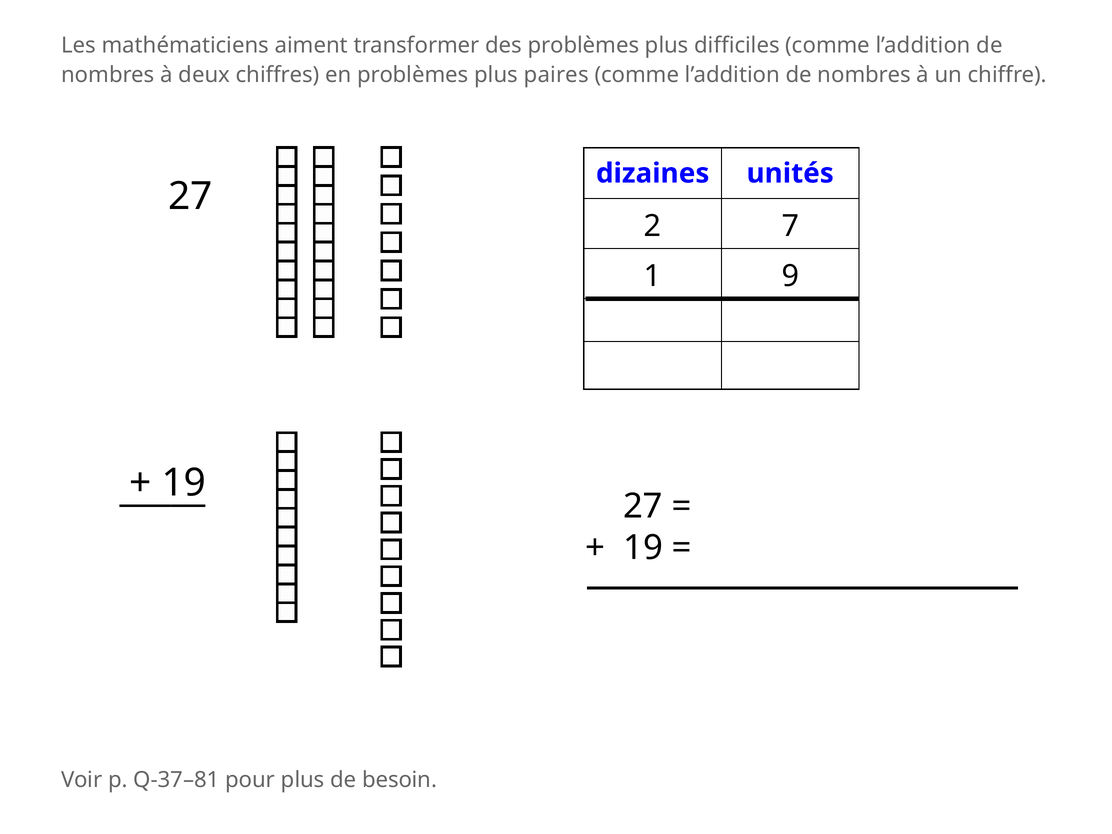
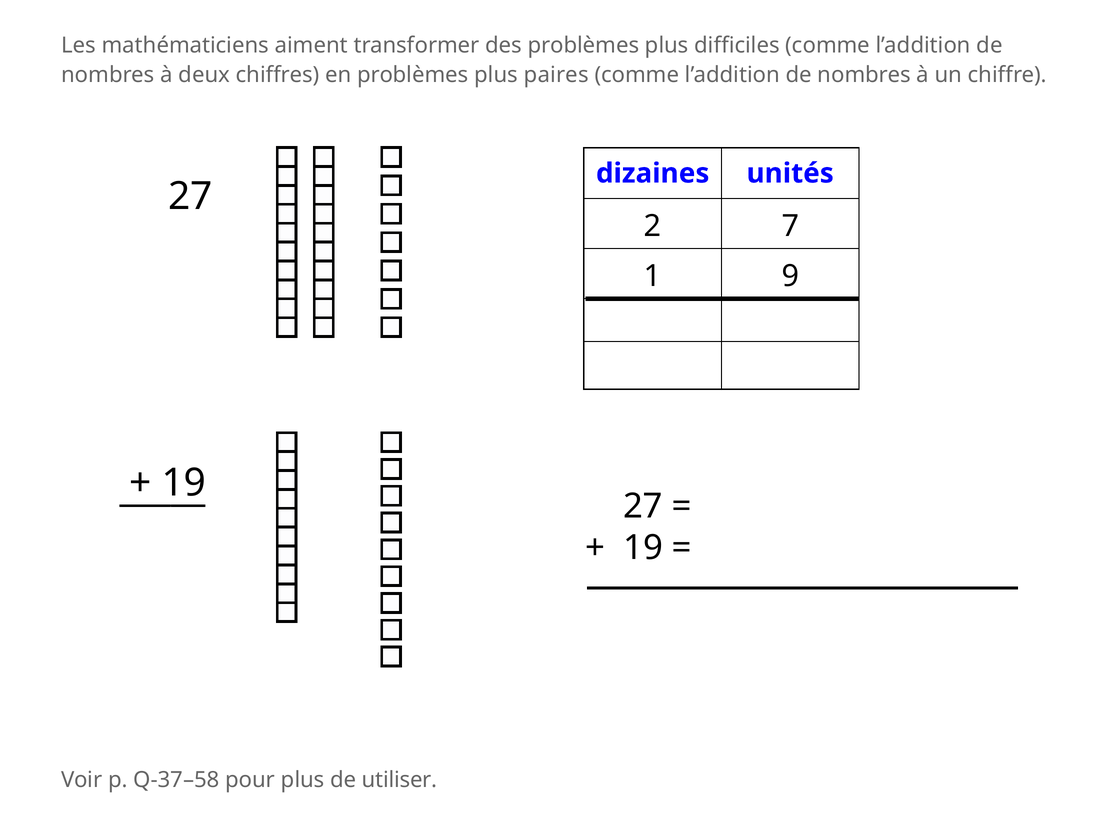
Q-37–81: Q-37–81 -> Q-37–58
besoin: besoin -> utiliser
